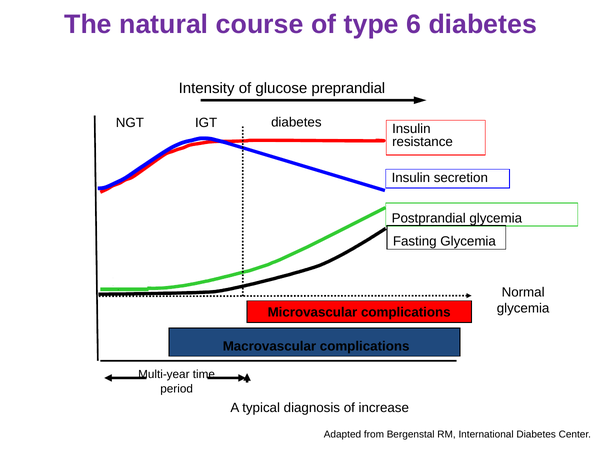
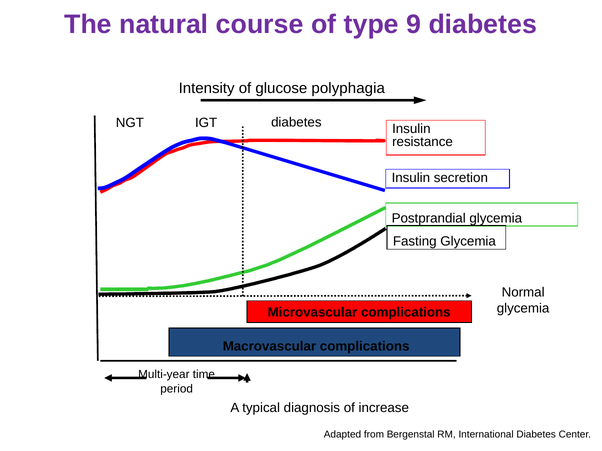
6: 6 -> 9
preprandial: preprandial -> polyphagia
